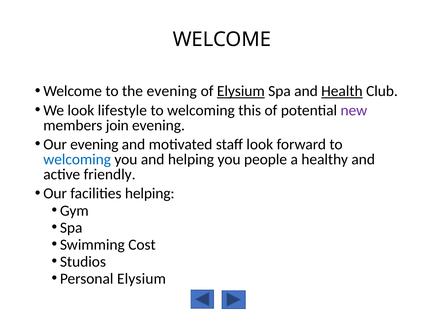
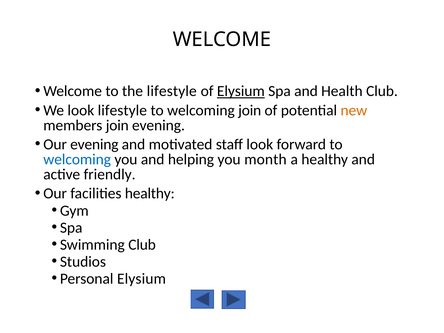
the evening: evening -> lifestyle
Health underline: present -> none
welcoming this: this -> join
new colour: purple -> orange
people: people -> month
facilities helping: helping -> healthy
Swimming Cost: Cost -> Club
